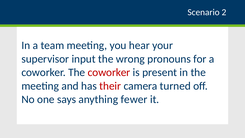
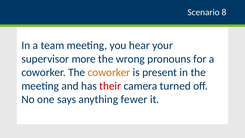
2: 2 -> 8
input: input -> more
coworker at (109, 72) colour: red -> orange
